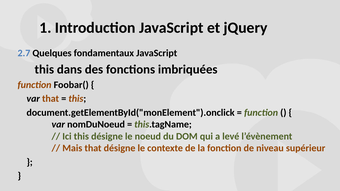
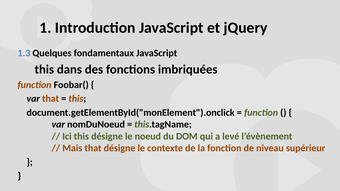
2.7: 2.7 -> 1.3
